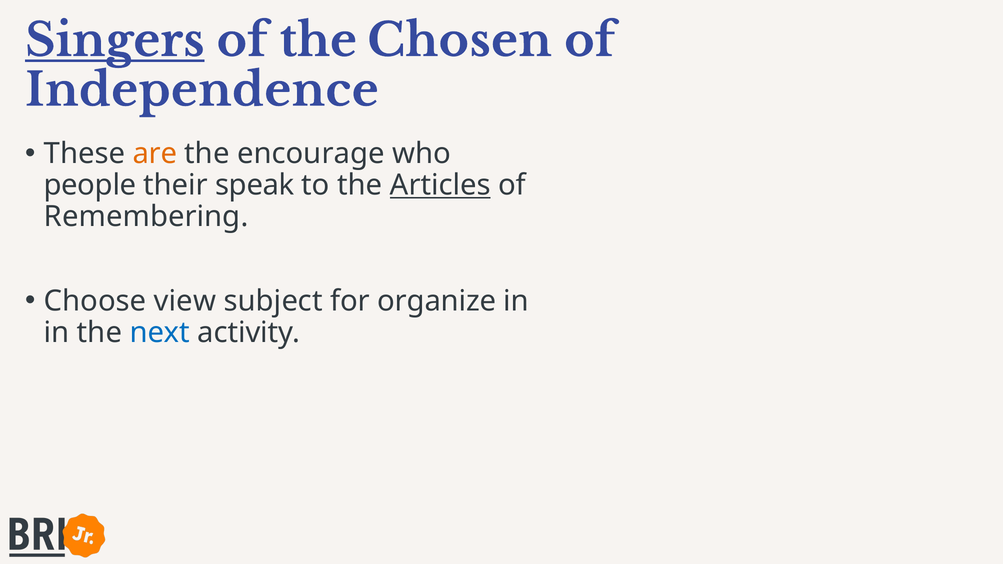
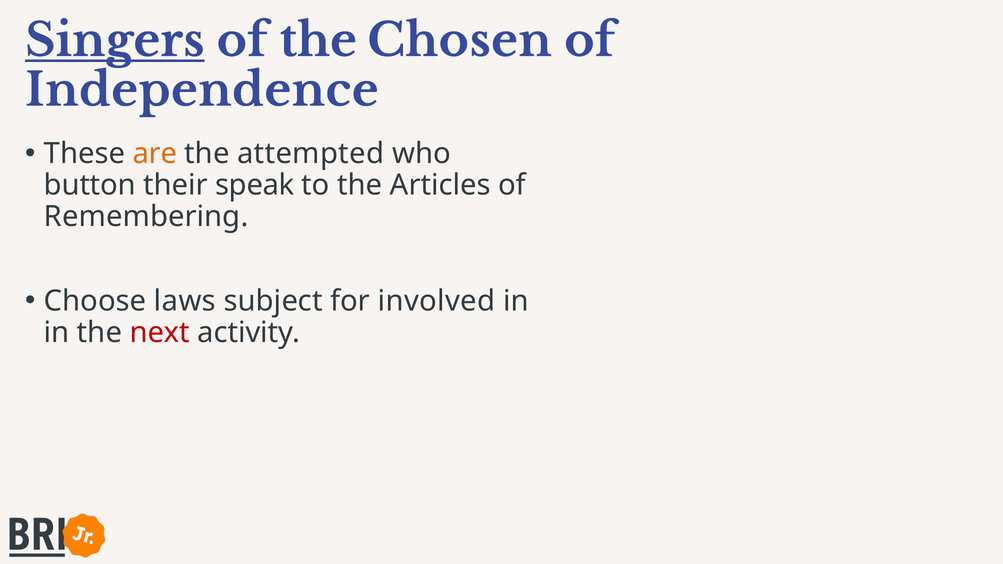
encourage: encourage -> attempted
people: people -> button
Articles underline: present -> none
view: view -> laws
organize: organize -> involved
next colour: blue -> red
